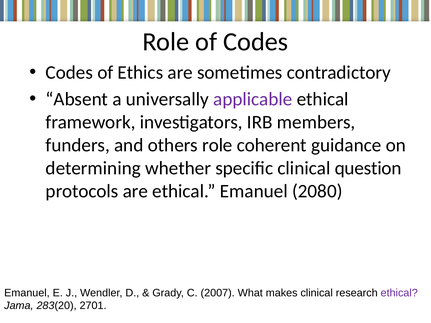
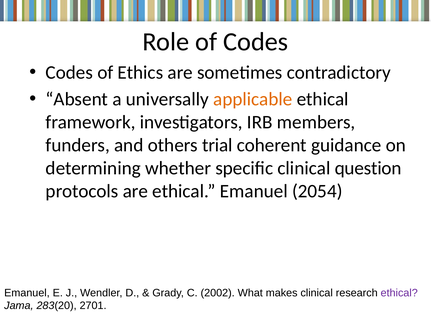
applicable colour: purple -> orange
others role: role -> trial
2080: 2080 -> 2054
2007: 2007 -> 2002
